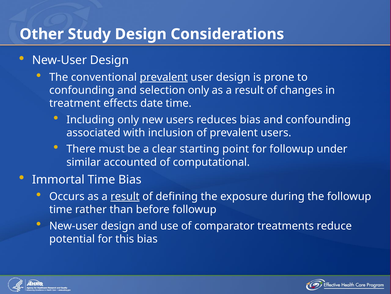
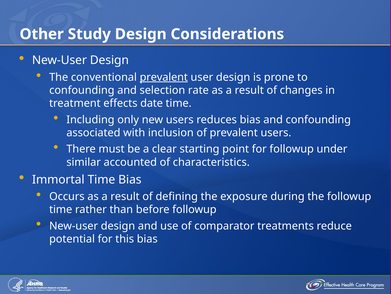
selection only: only -> rate
computational: computational -> characteristics
result at (125, 196) underline: present -> none
